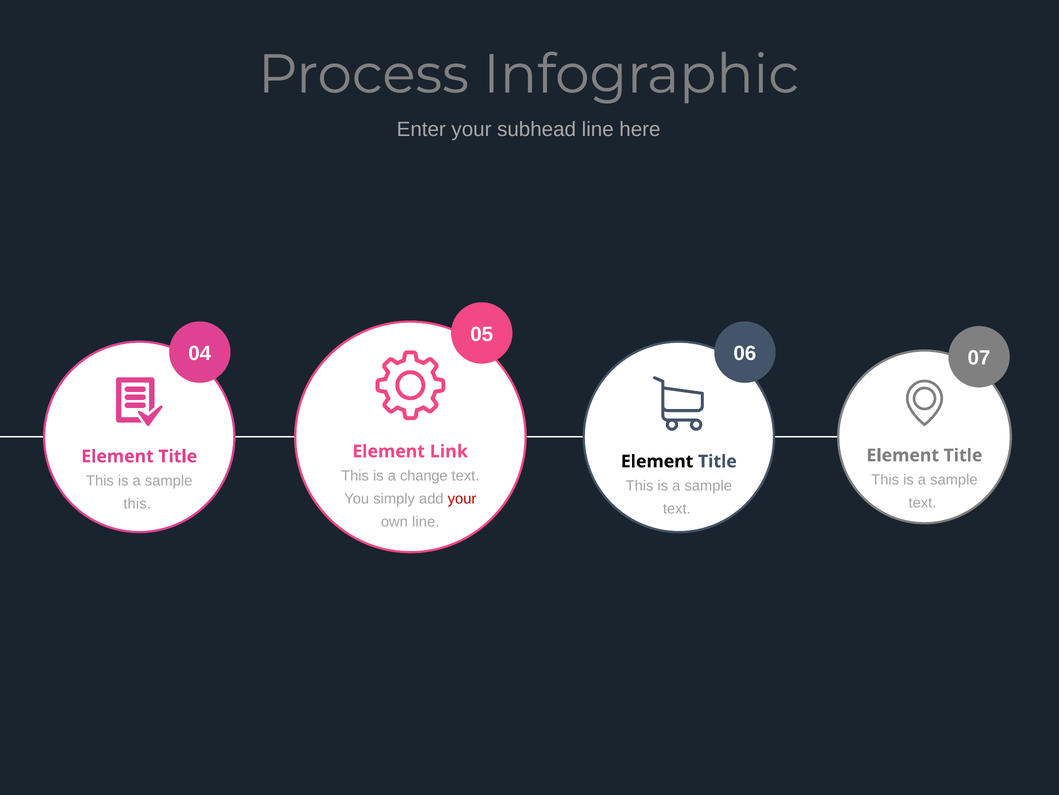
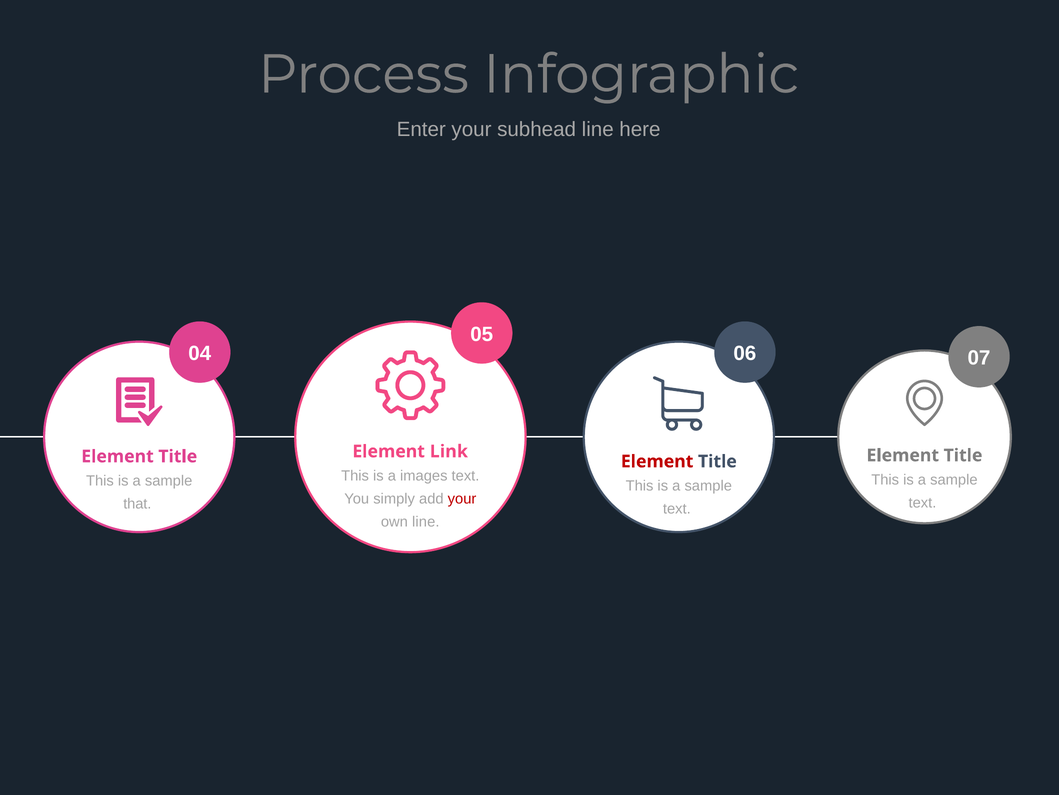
Element at (657, 461) colour: black -> red
change: change -> images
this at (137, 504): this -> that
